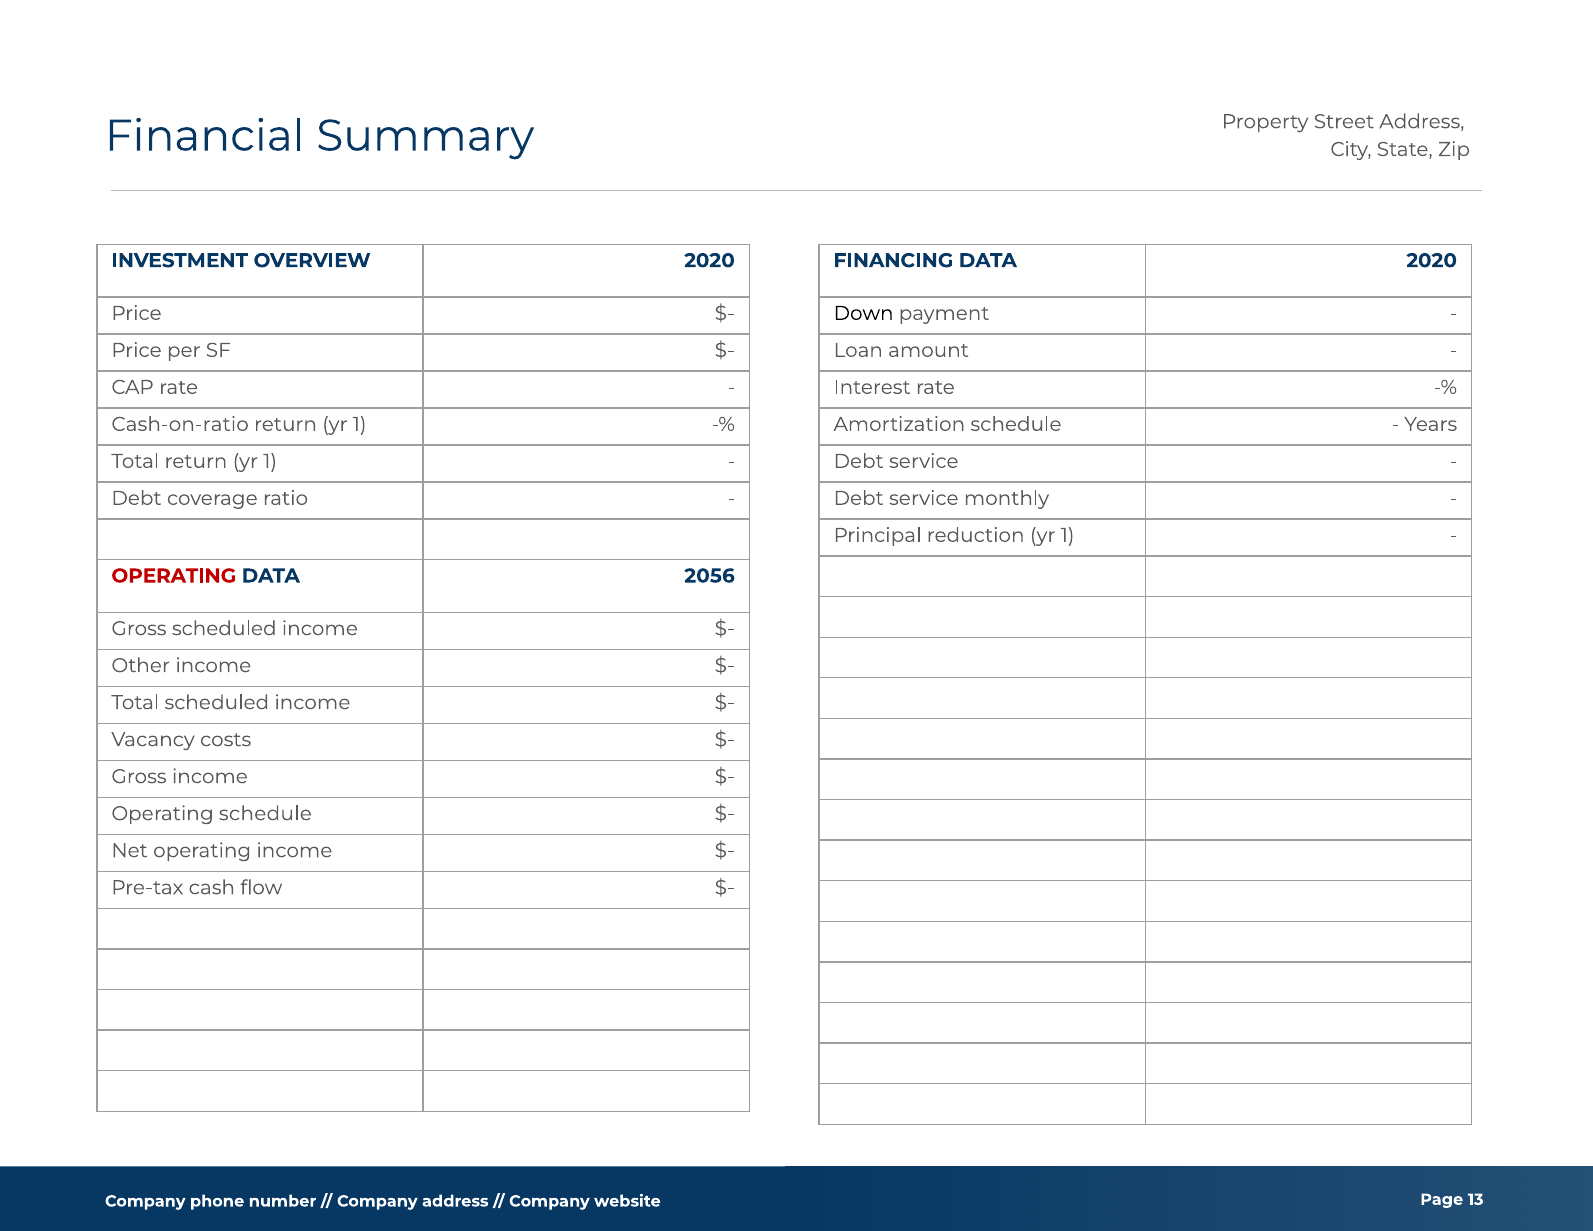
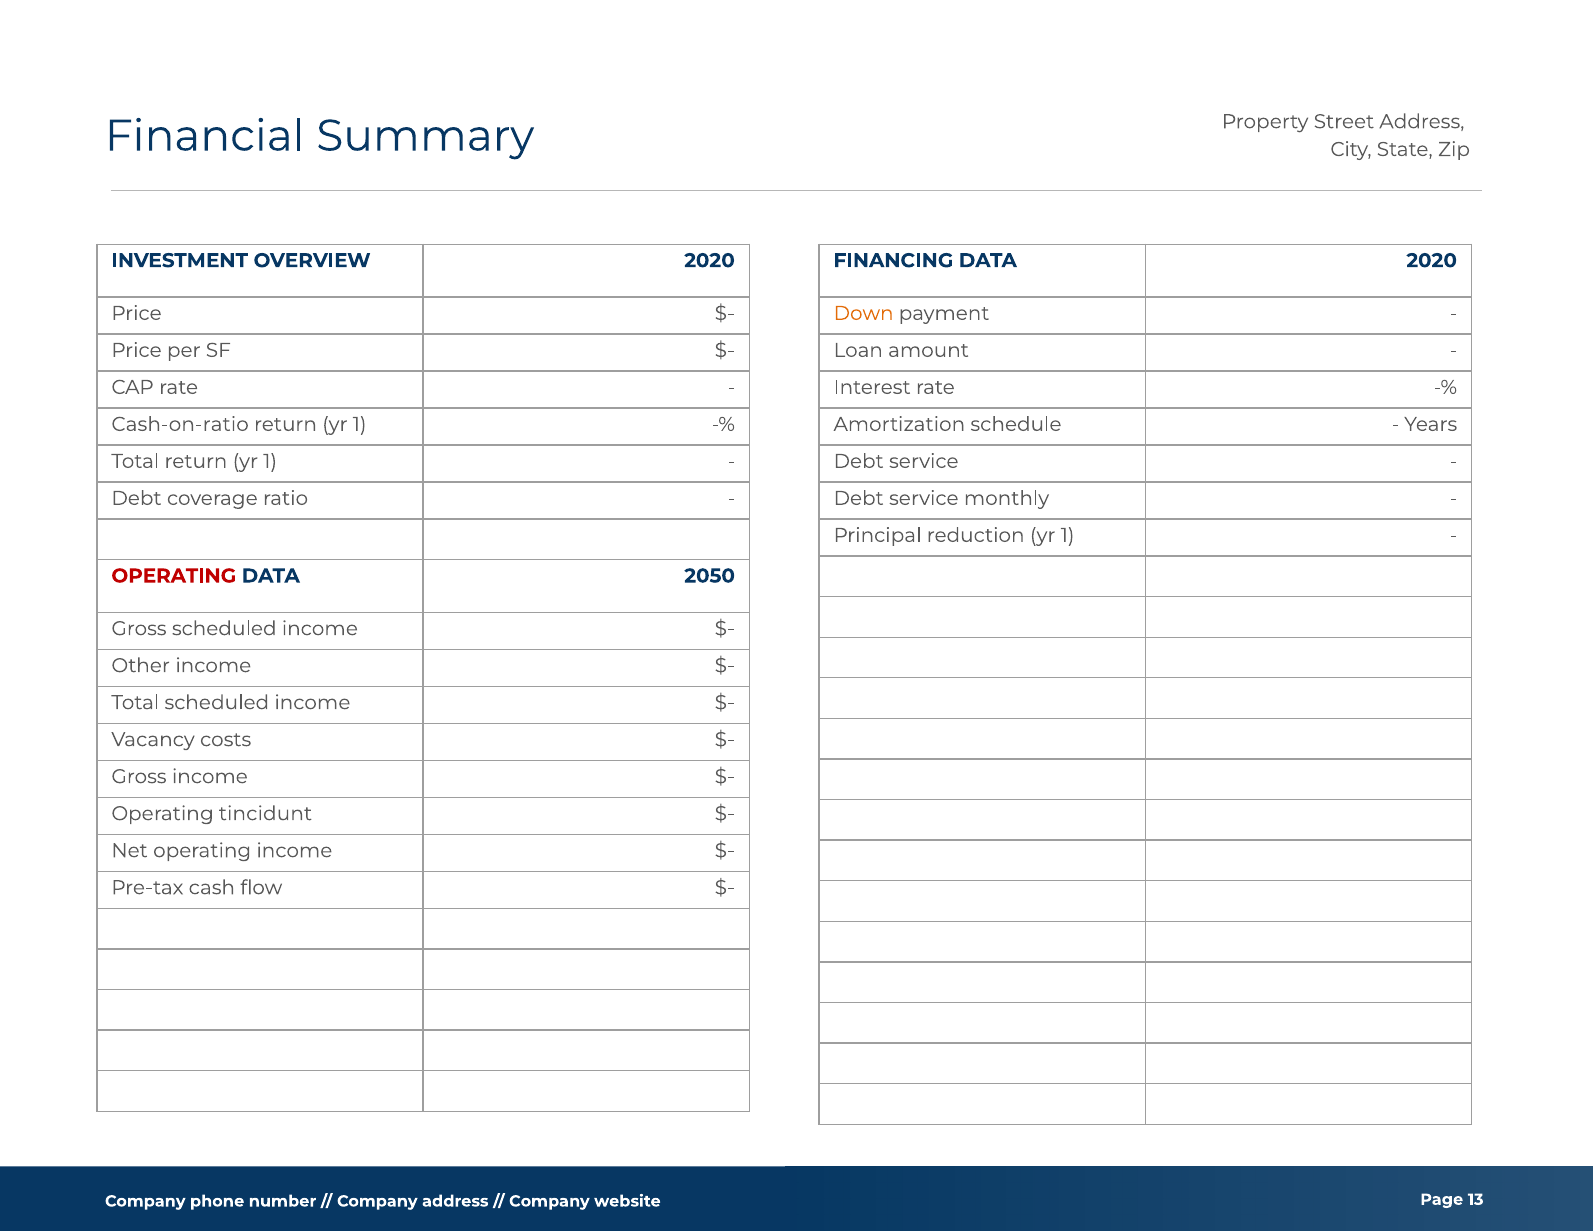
Down colour: black -> orange
2056: 2056 -> 2050
Operating schedule: schedule -> tincidunt
